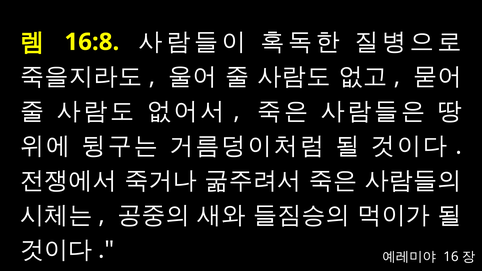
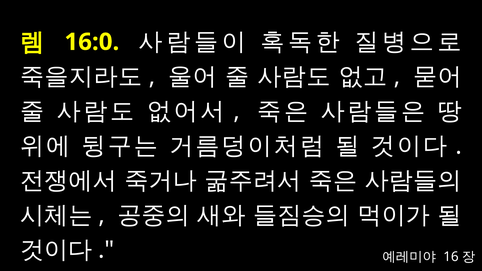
16:8: 16:8 -> 16:0
